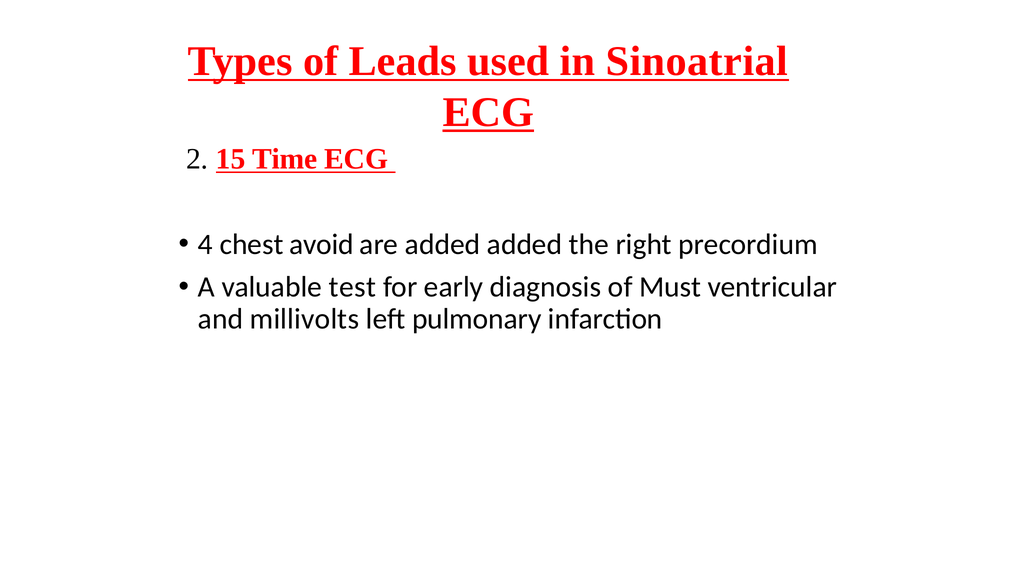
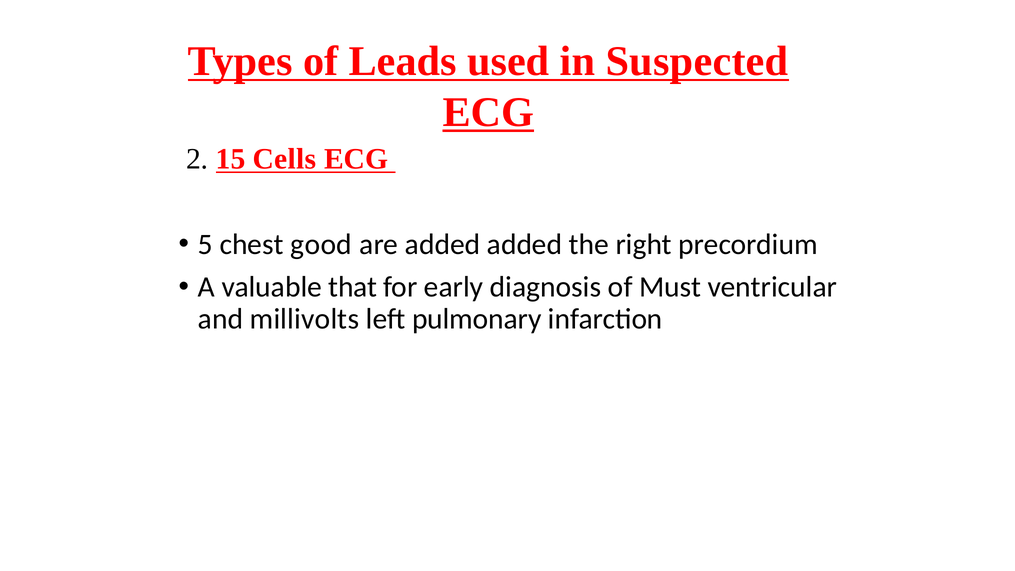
Sinoatrial: Sinoatrial -> Suspected
Time: Time -> Cells
4: 4 -> 5
avoid: avoid -> good
test: test -> that
